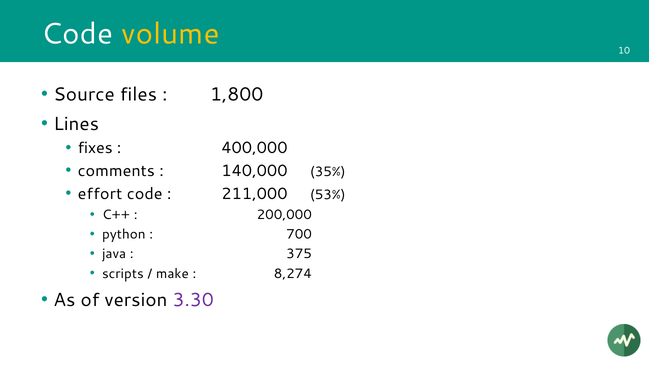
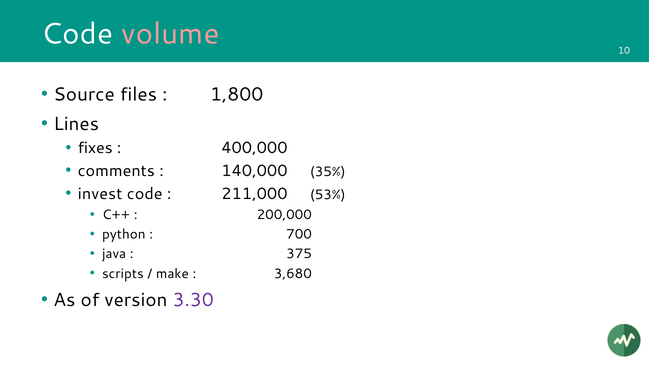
volume colour: yellow -> pink
effort: effort -> invest
8,274: 8,274 -> 3,680
